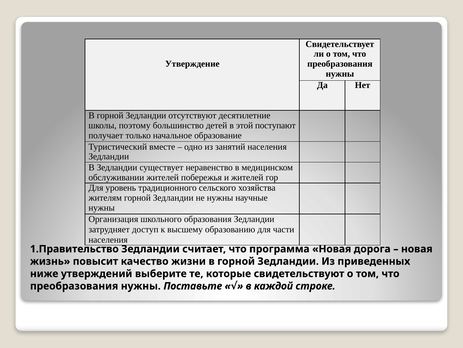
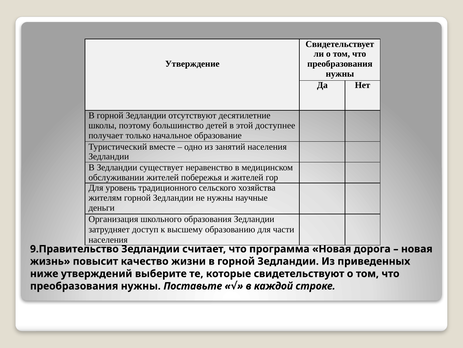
поступают: поступают -> доступнее
нужны at (102, 207): нужны -> деньги
1.Правительство: 1.Правительство -> 9.Правительство
